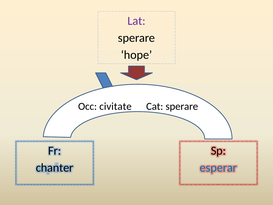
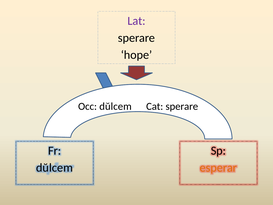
Occ civitate: civitate -> dŭlcem
chanter at (55, 168): chanter -> dŭlcem
esperar colour: blue -> orange
